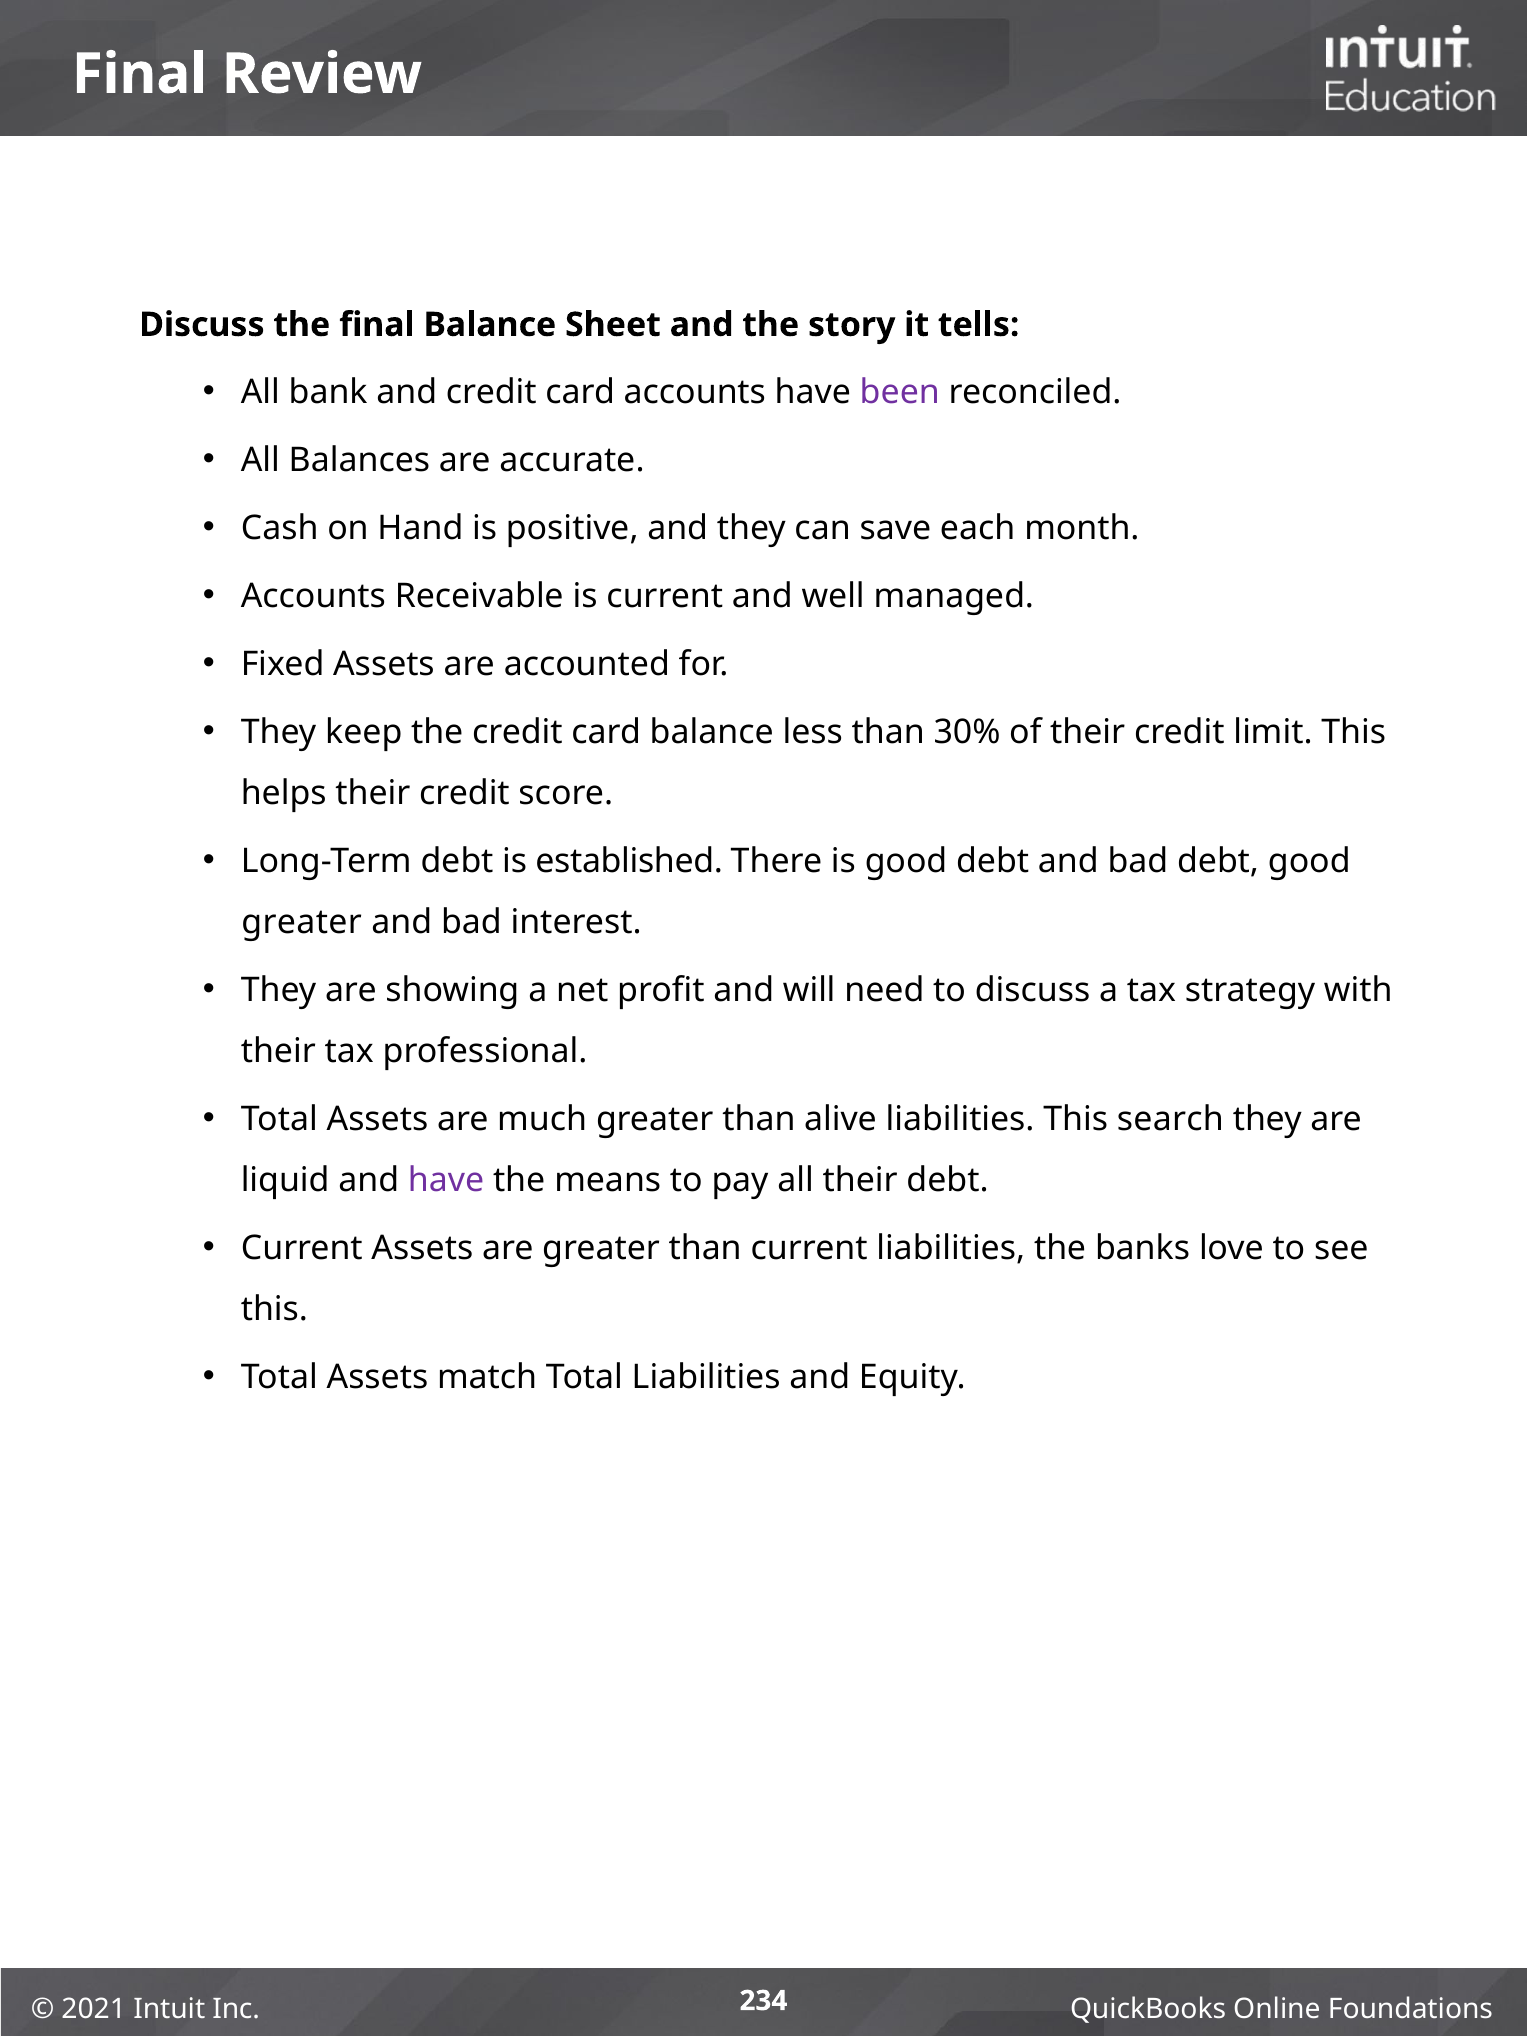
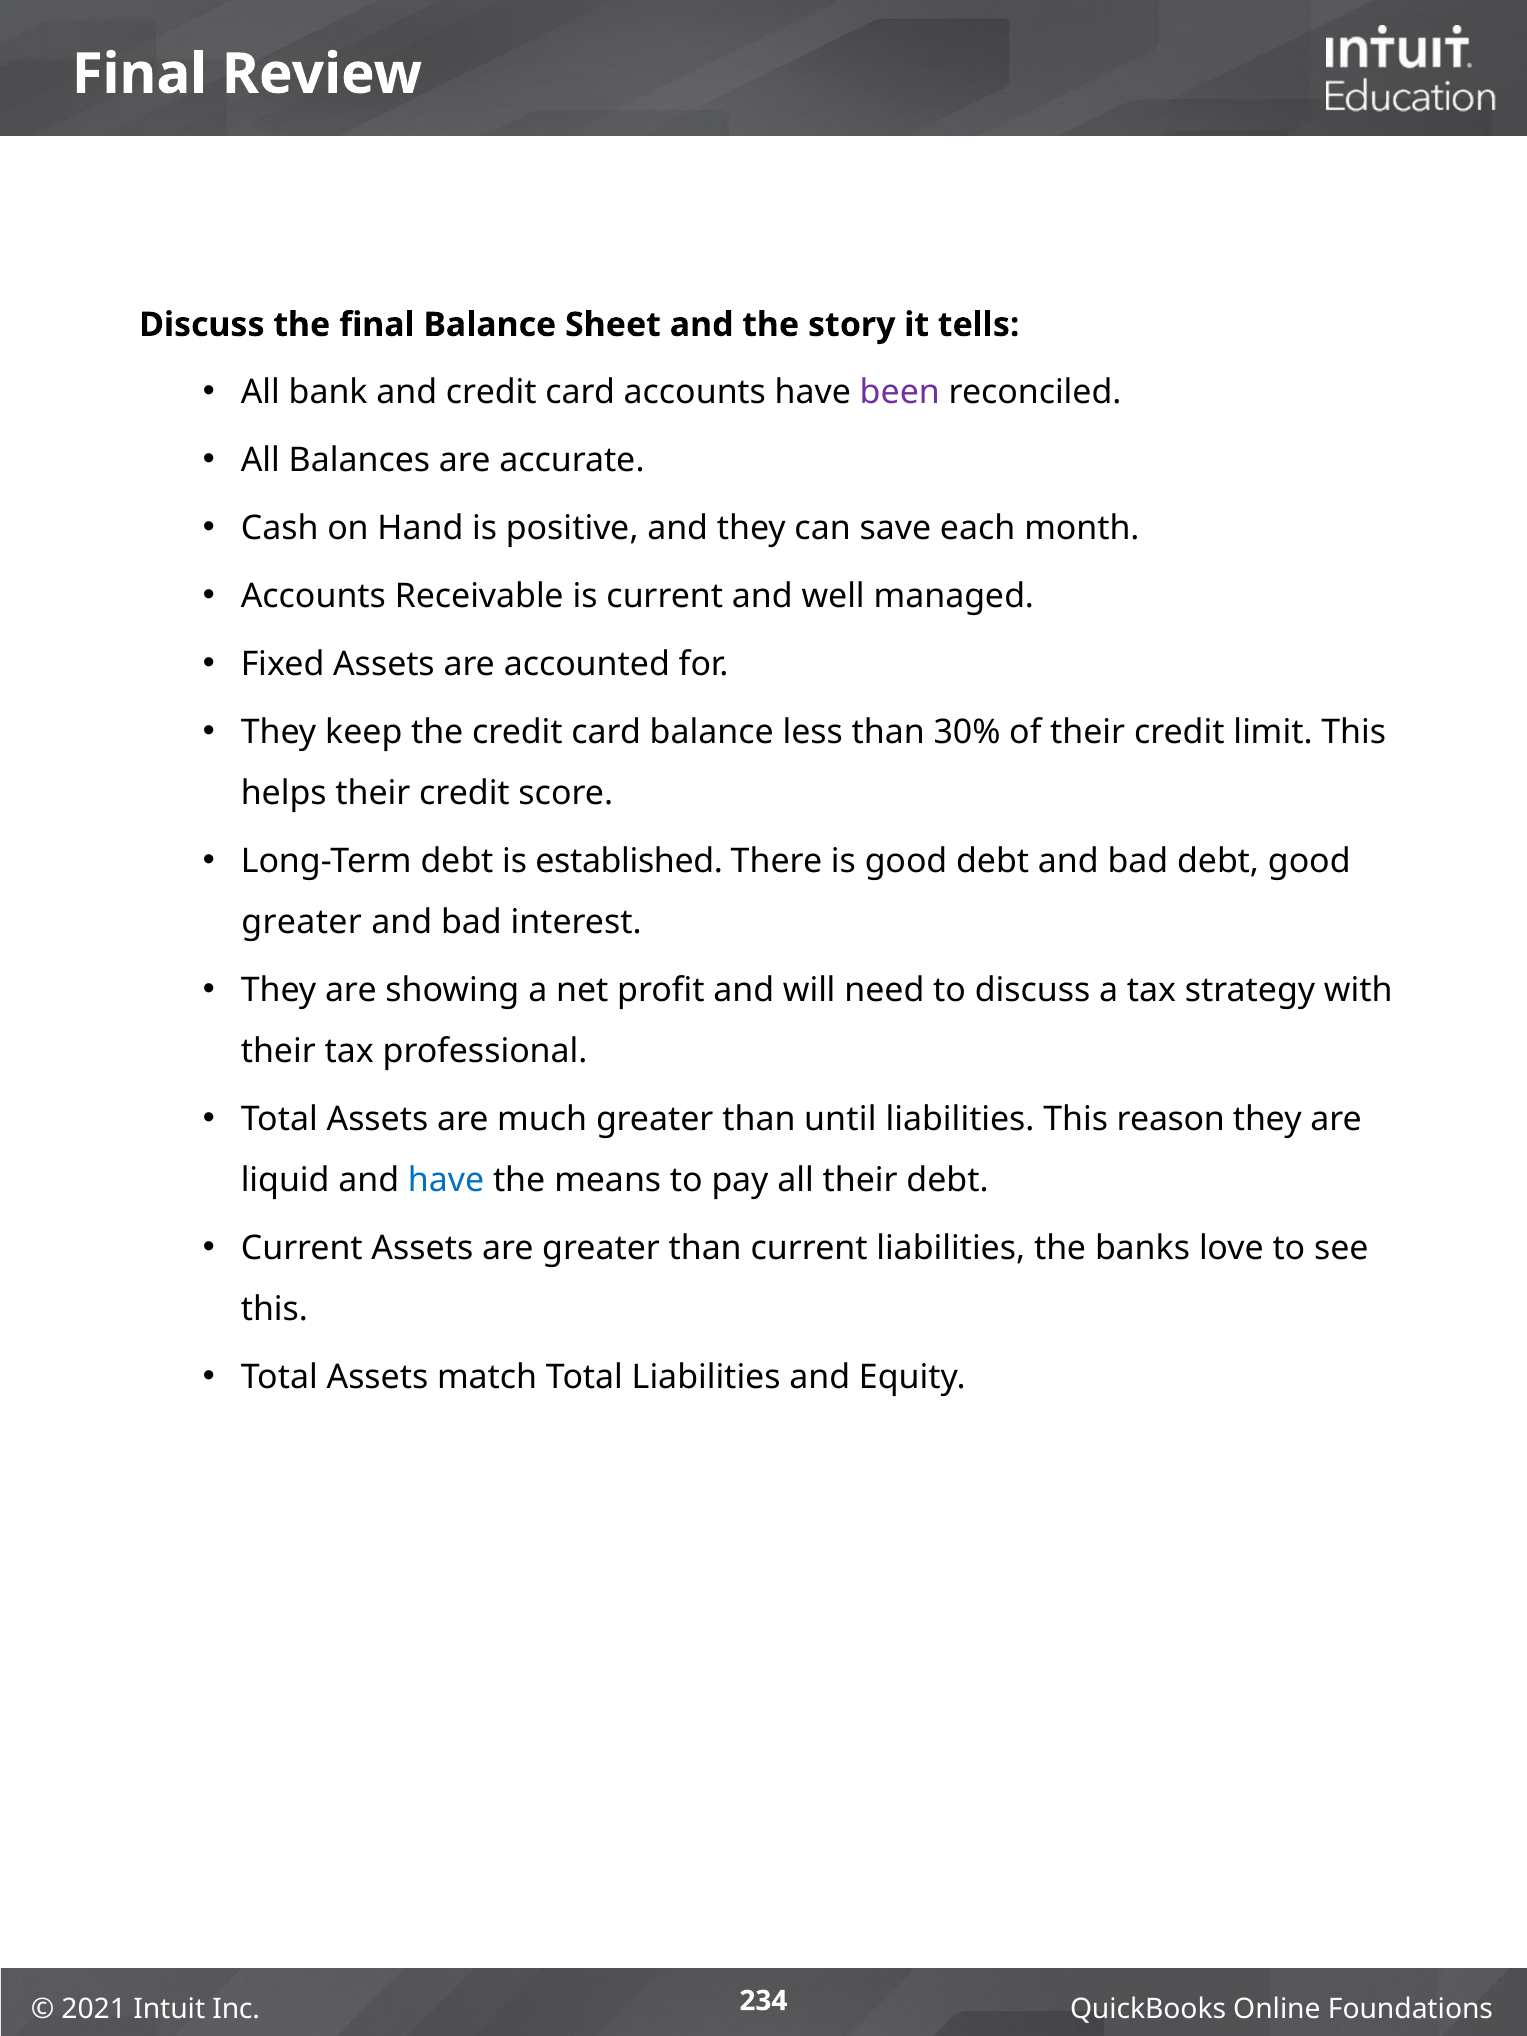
alive: alive -> until
search: search -> reason
have at (446, 1180) colour: purple -> blue
